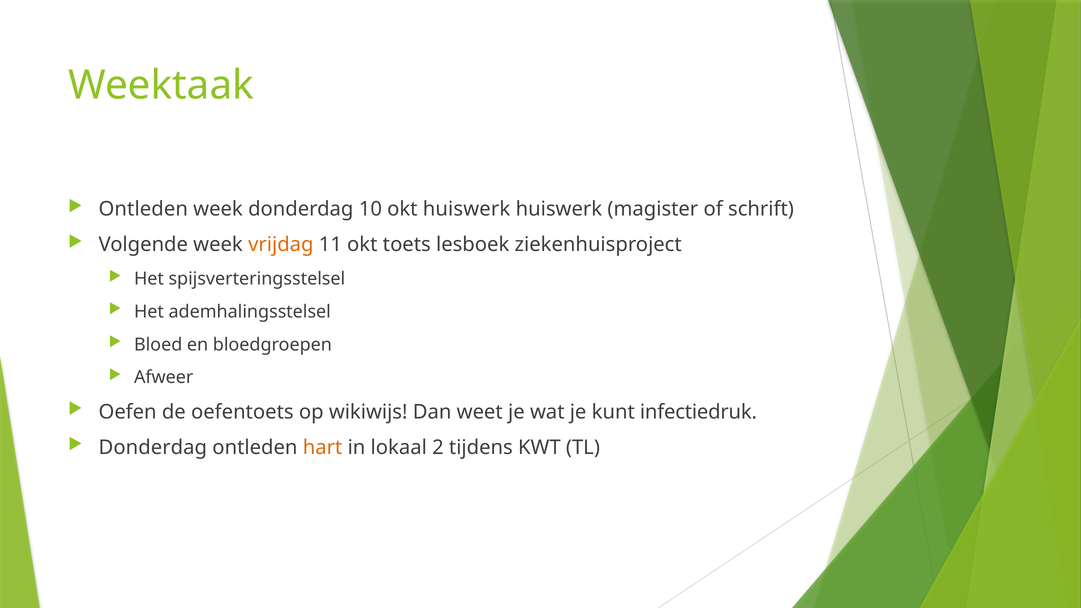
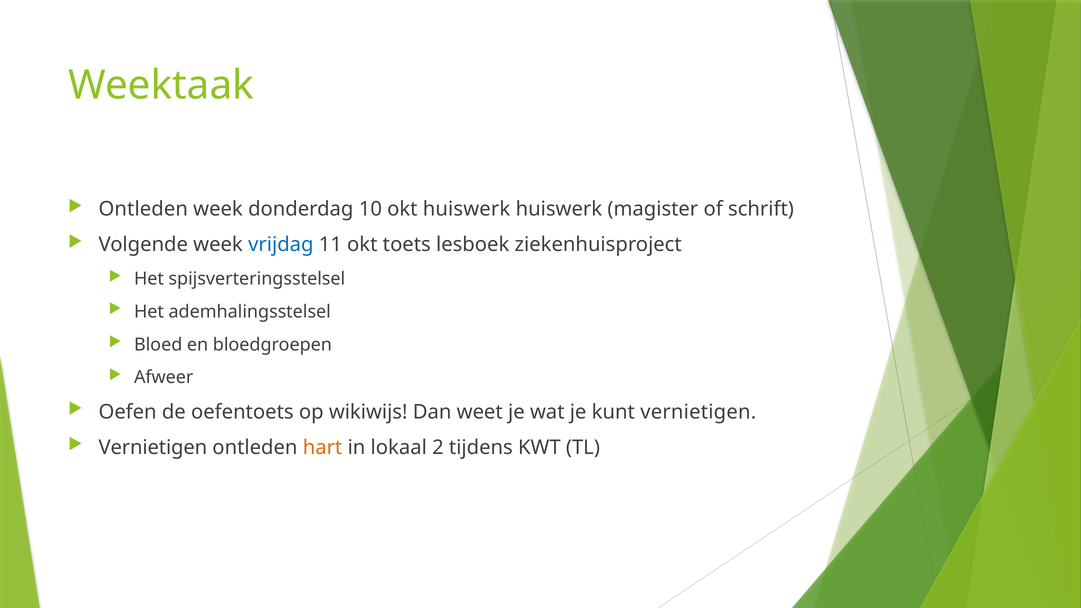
vrijdag colour: orange -> blue
kunt infectiedruk: infectiedruk -> vernietigen
Donderdag at (153, 447): Donderdag -> Vernietigen
